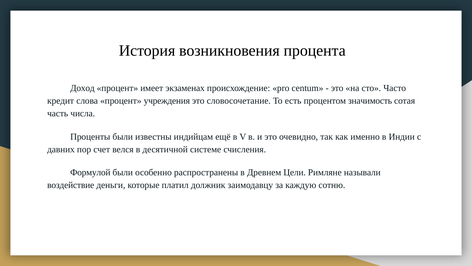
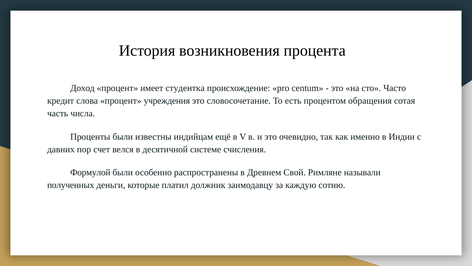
экзаменах: экзаменах -> студентка
значимость: значимость -> обращения
Цели: Цели -> Свой
воздействие: воздействие -> полученных
